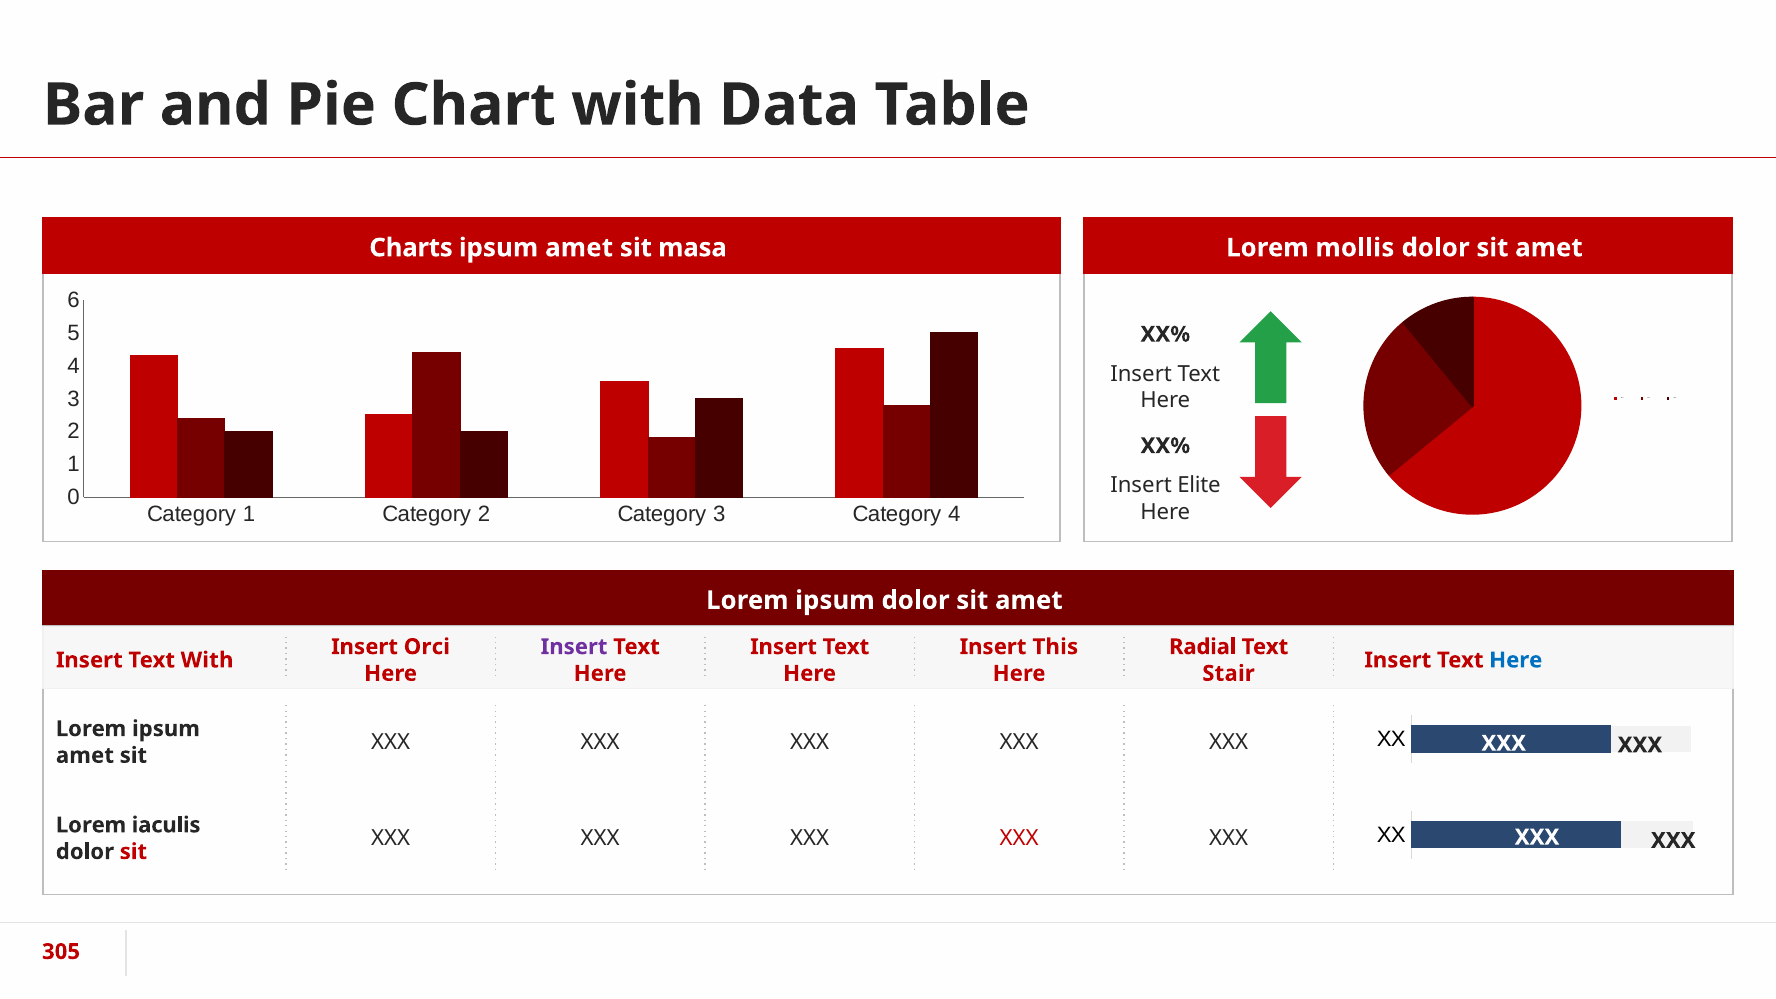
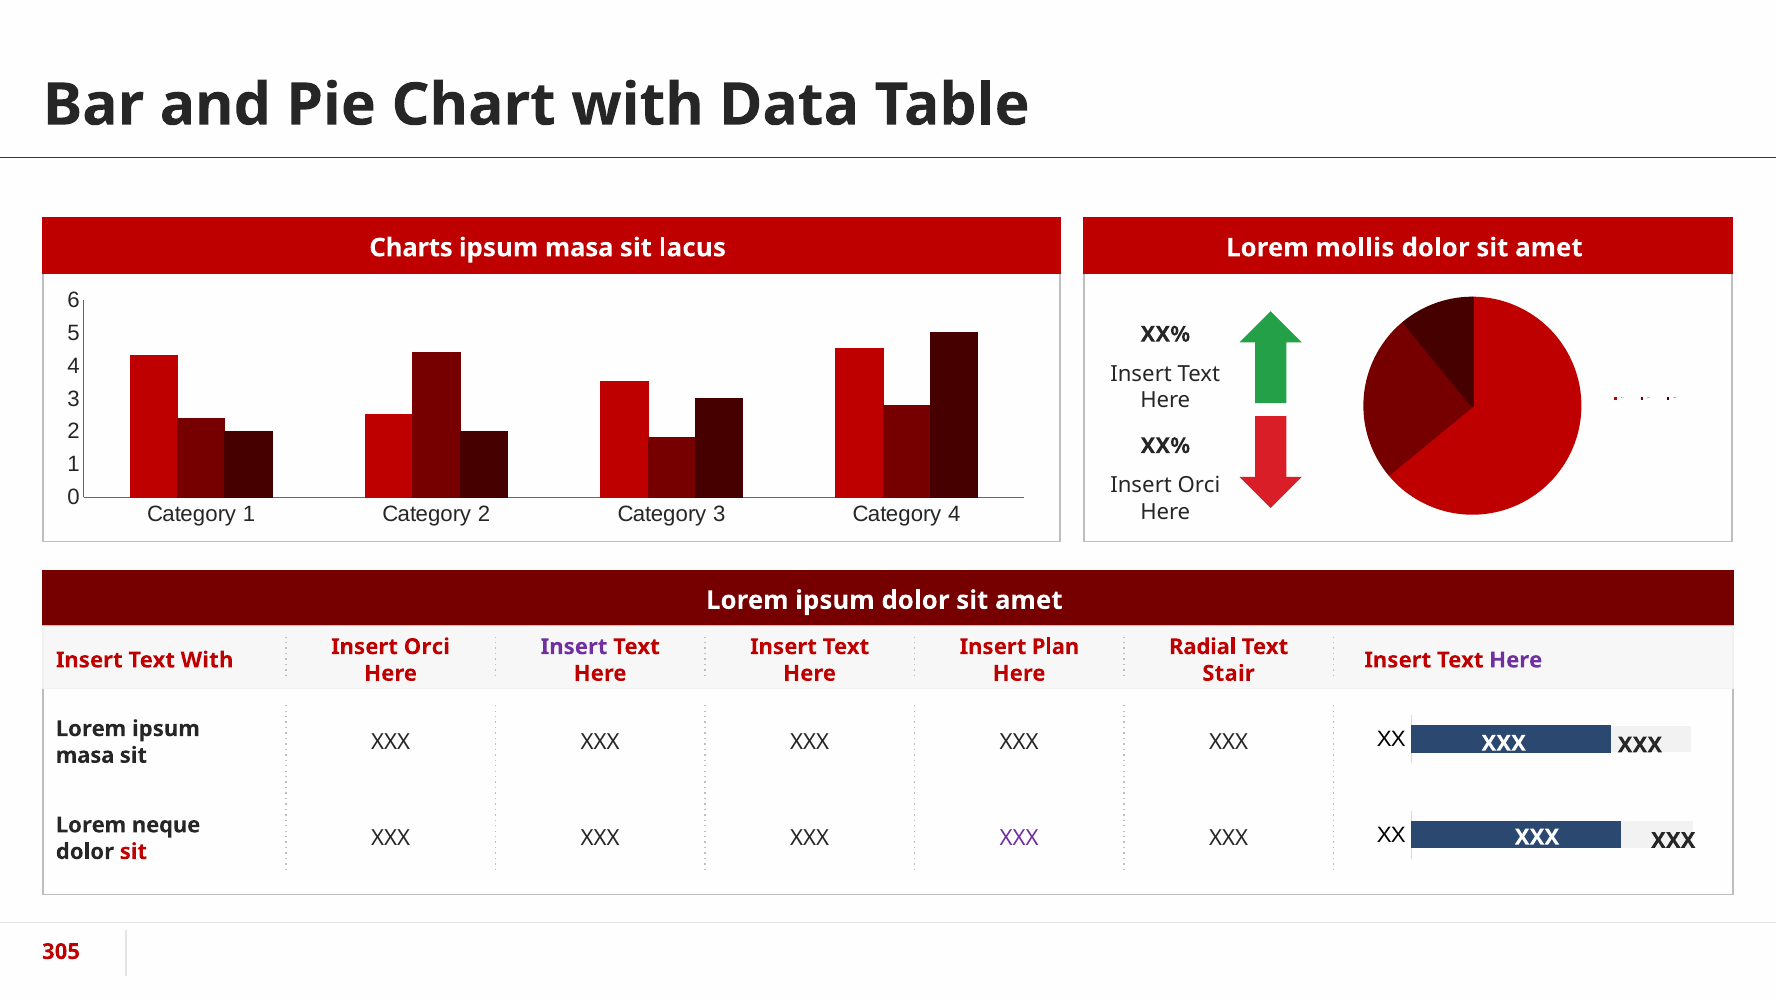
amet at (579, 248): amet -> masa
masa: masa -> lacus
Elite at (1199, 485): Elite -> Orci
This: This -> Plan
Here at (1516, 660) colour: blue -> purple
amet at (85, 755): amet -> masa
iaculis: iaculis -> neque
XXX at (1019, 838) colour: red -> purple
